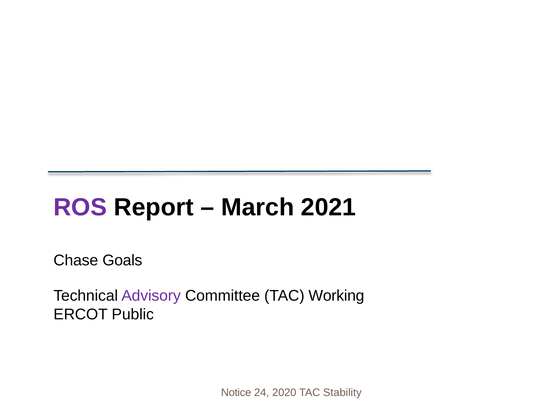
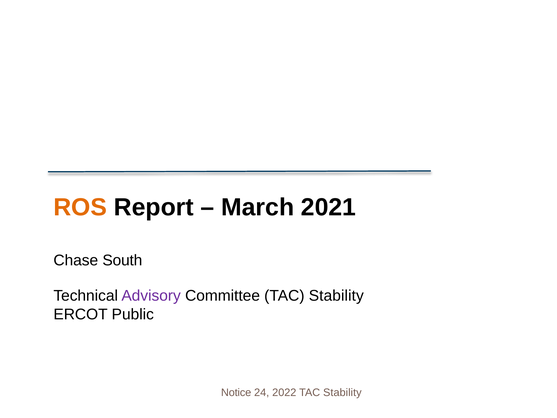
ROS colour: purple -> orange
Goals: Goals -> South
Committee TAC Working: Working -> Stability
2020: 2020 -> 2022
